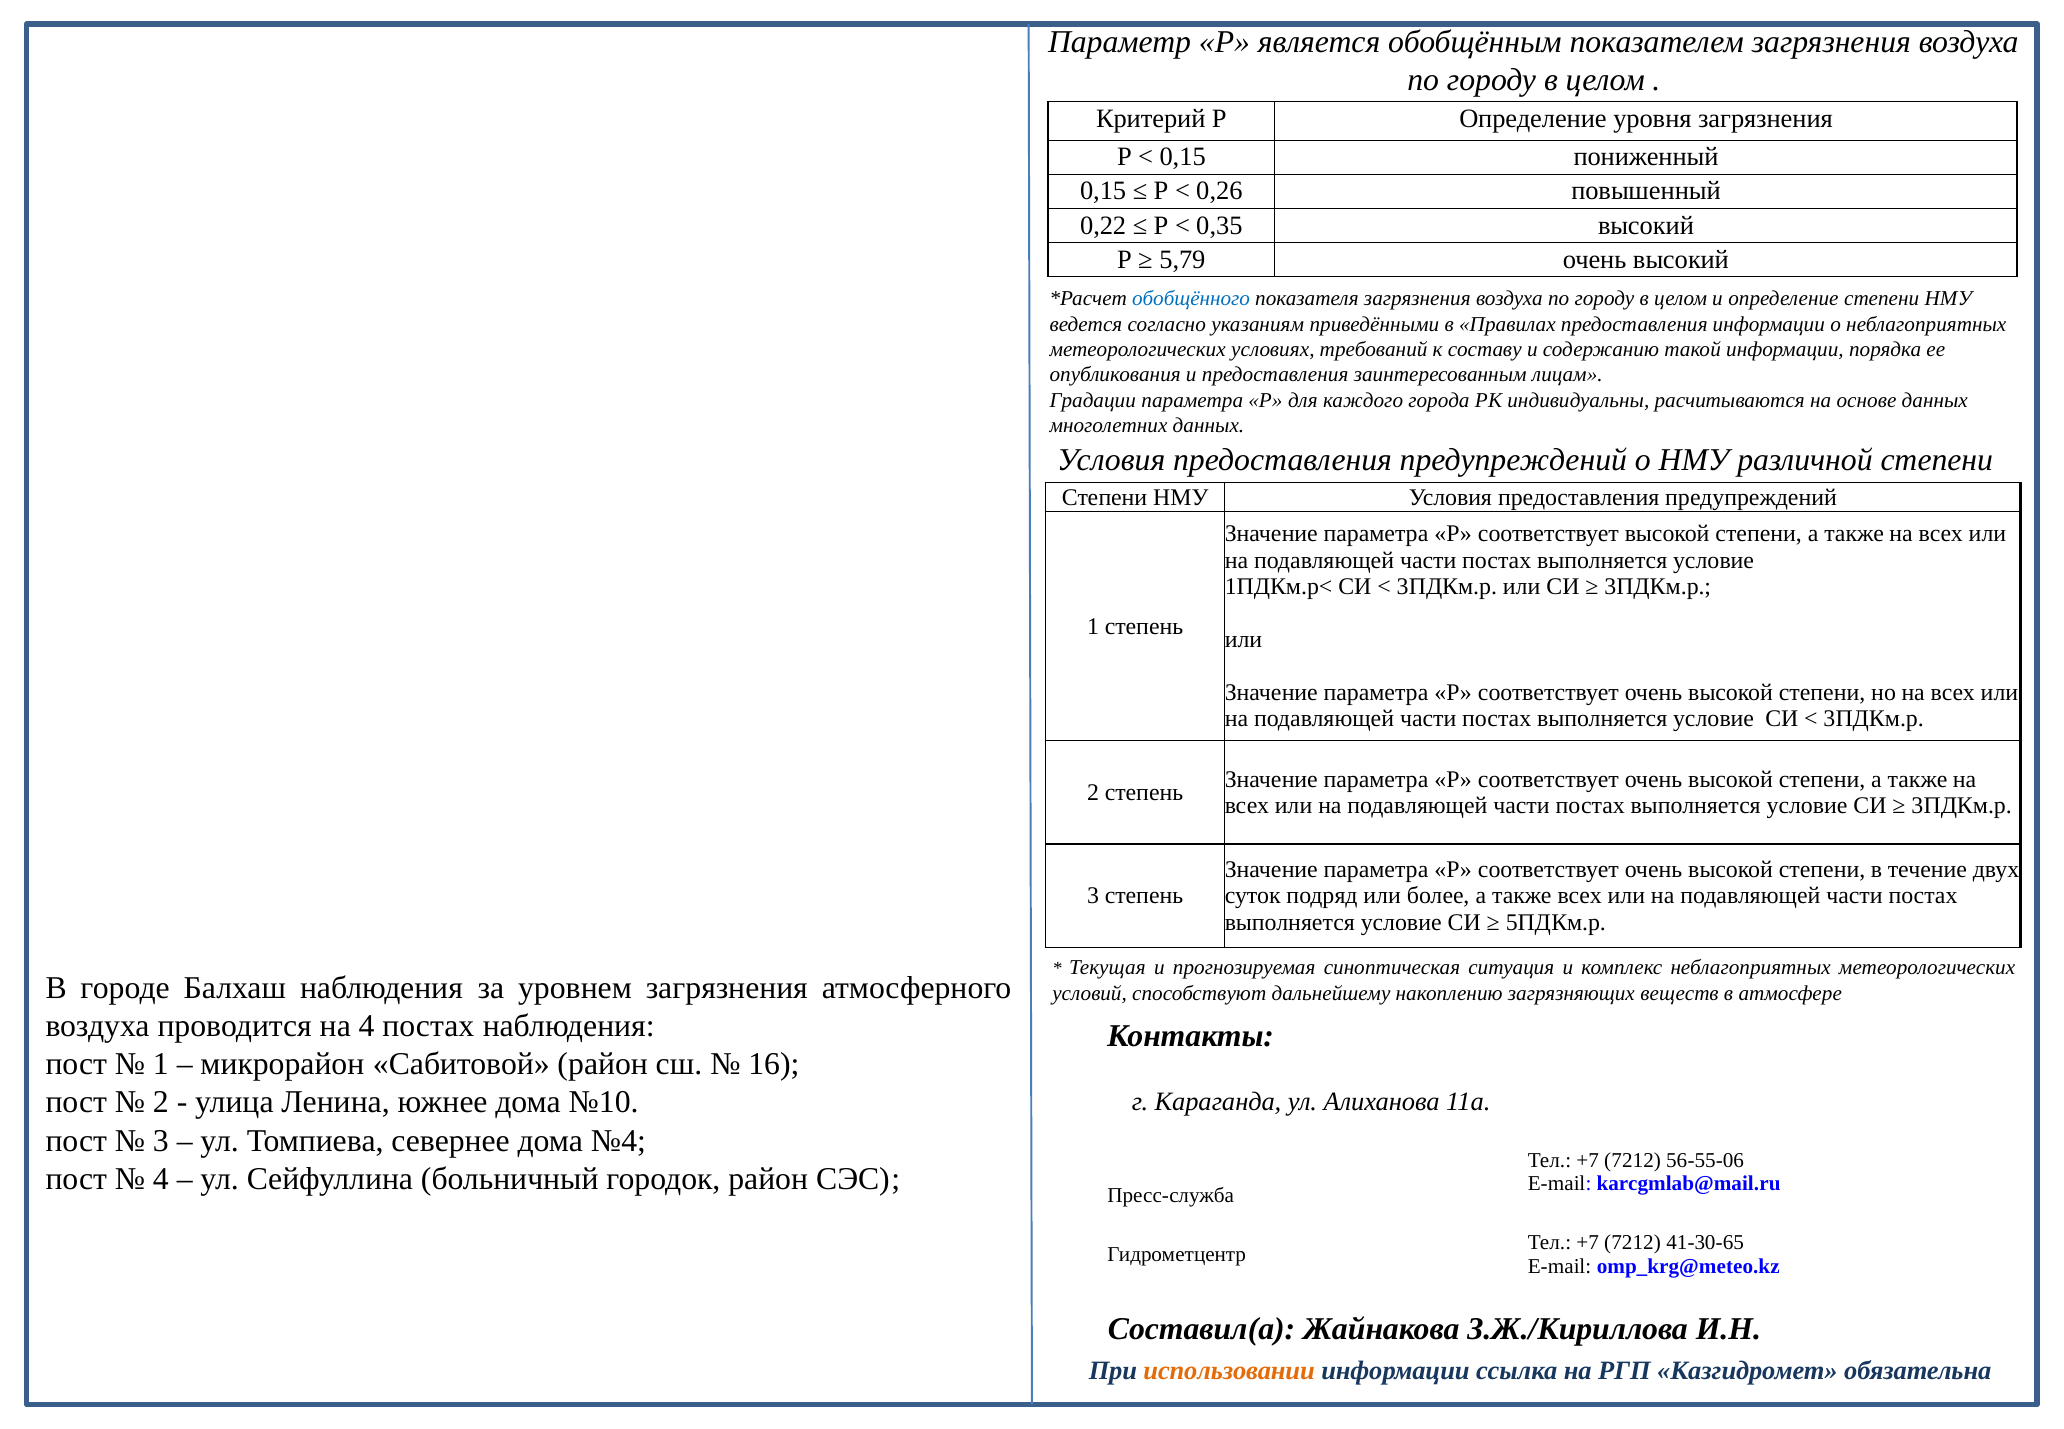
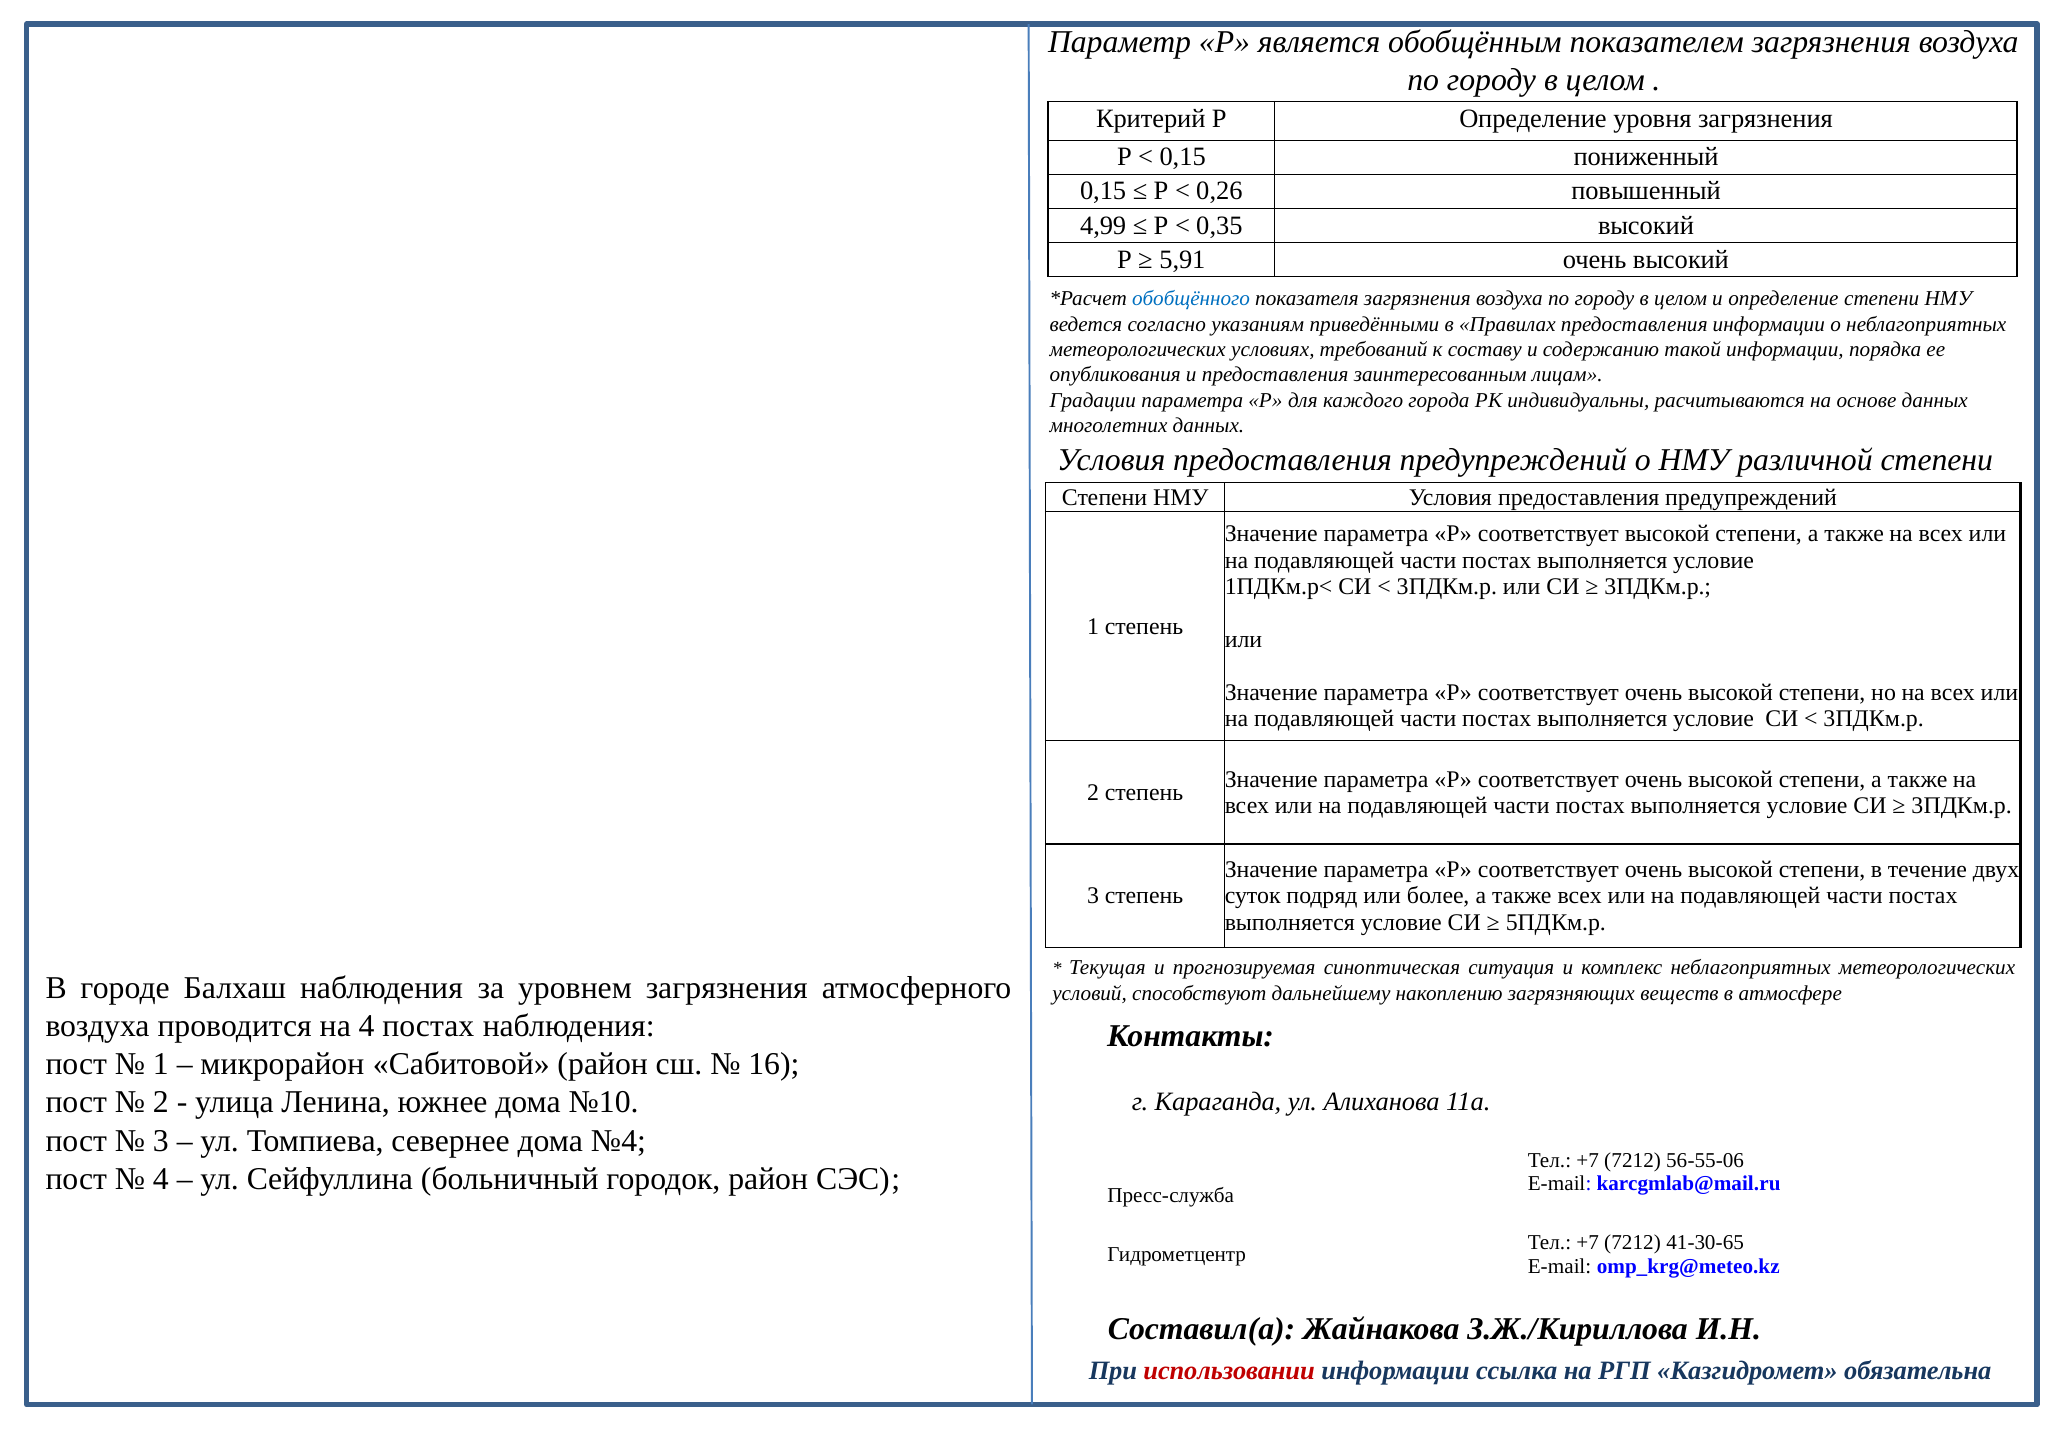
0,22: 0,22 -> 4,99
5,79: 5,79 -> 5,91
использовании colour: orange -> red
